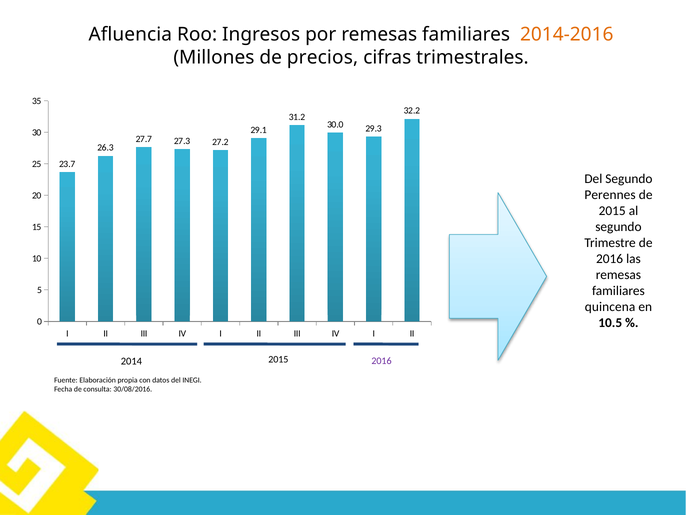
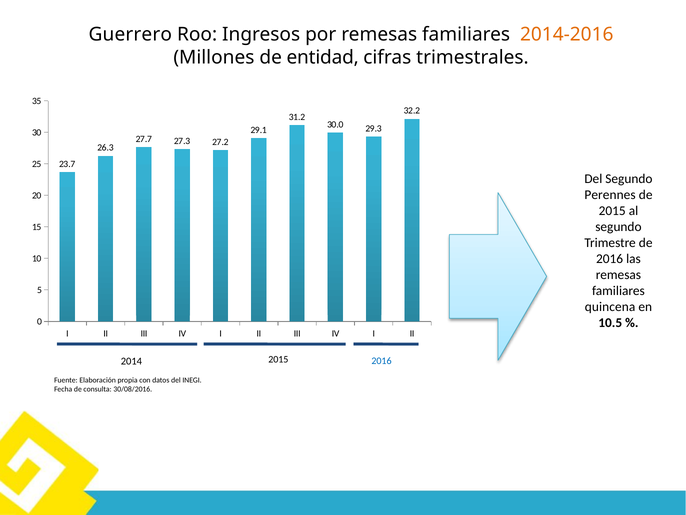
Afluencia: Afluencia -> Guerrero
precios: precios -> entidad
2016 at (381, 360) colour: purple -> blue
